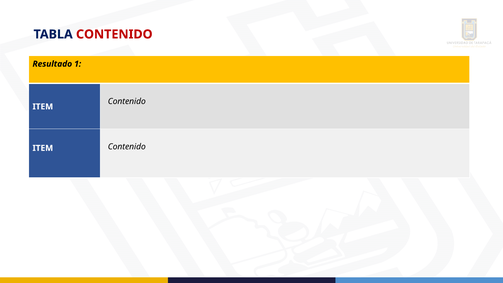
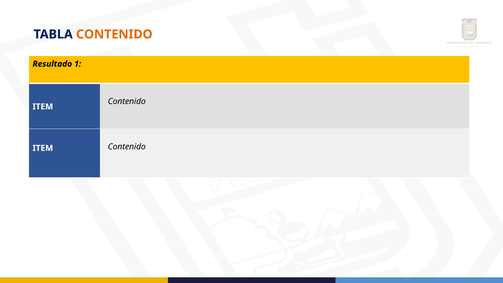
CONTENIDO at (114, 34) colour: red -> orange
